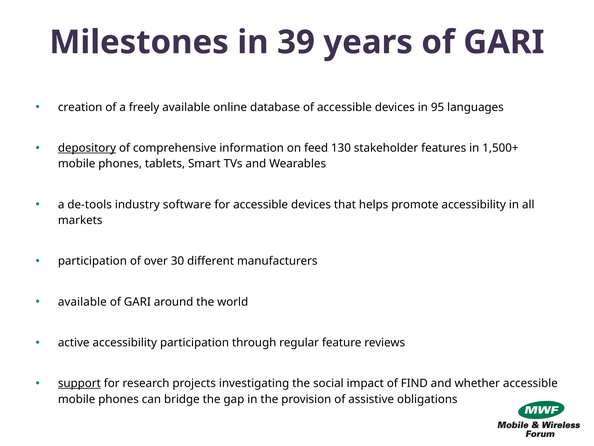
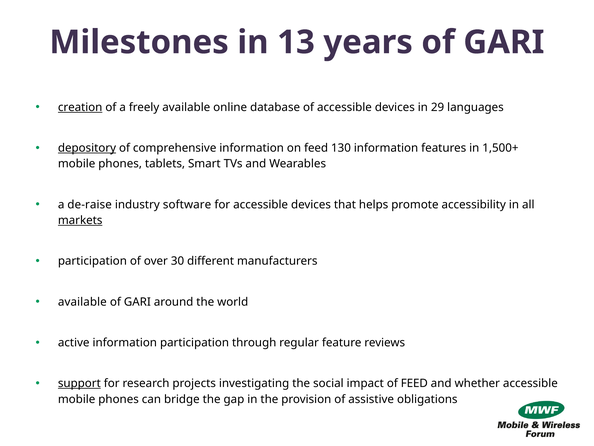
39: 39 -> 13
creation underline: none -> present
95: 95 -> 29
130 stakeholder: stakeholder -> information
de-tools: de-tools -> de-raise
markets underline: none -> present
active accessibility: accessibility -> information
of FIND: FIND -> FEED
